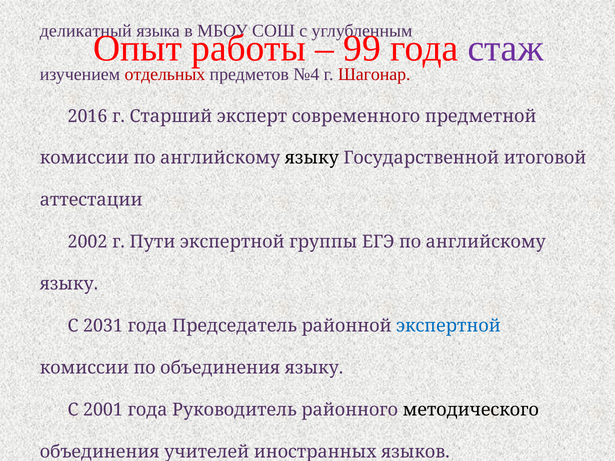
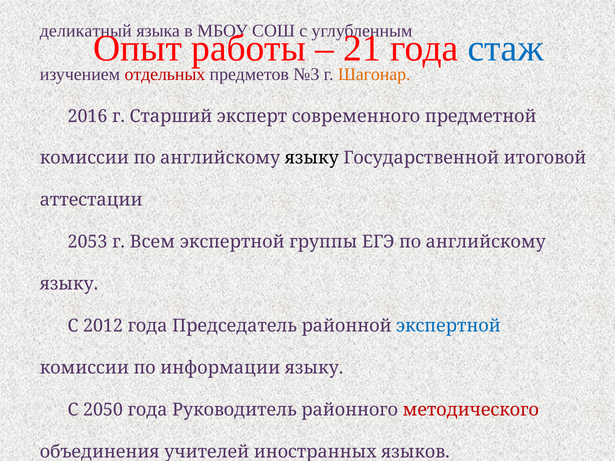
99: 99 -> 21
стаж colour: purple -> blue
№4: №4 -> №3
Шагонар colour: red -> orange
2002: 2002 -> 2053
Пути: Пути -> Всем
2031: 2031 -> 2012
по объединения: объединения -> информации
2001: 2001 -> 2050
методического at (471, 410) colour: black -> red
